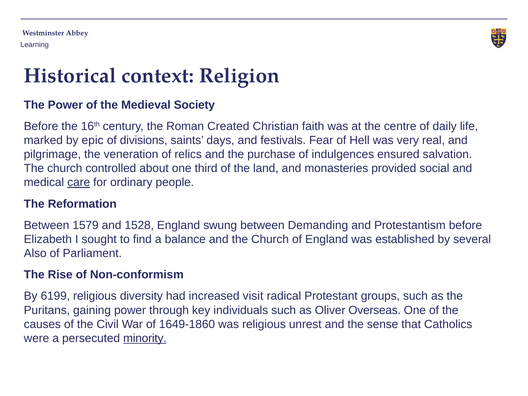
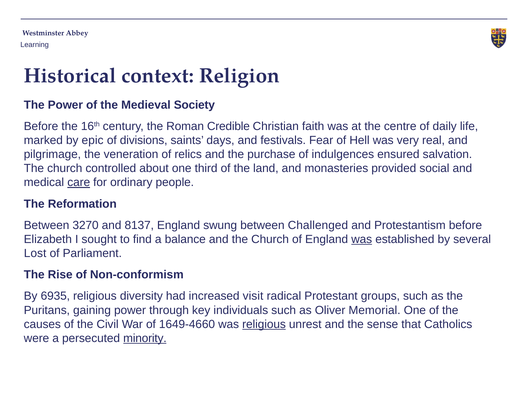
Created: Created -> Credible
1579: 1579 -> 3270
1528: 1528 -> 8137
Demanding: Demanding -> Challenged
was at (362, 239) underline: none -> present
Also: Also -> Lost
6199: 6199 -> 6935
Overseas: Overseas -> Memorial
1649-1860: 1649-1860 -> 1649-4660
religious at (264, 324) underline: none -> present
